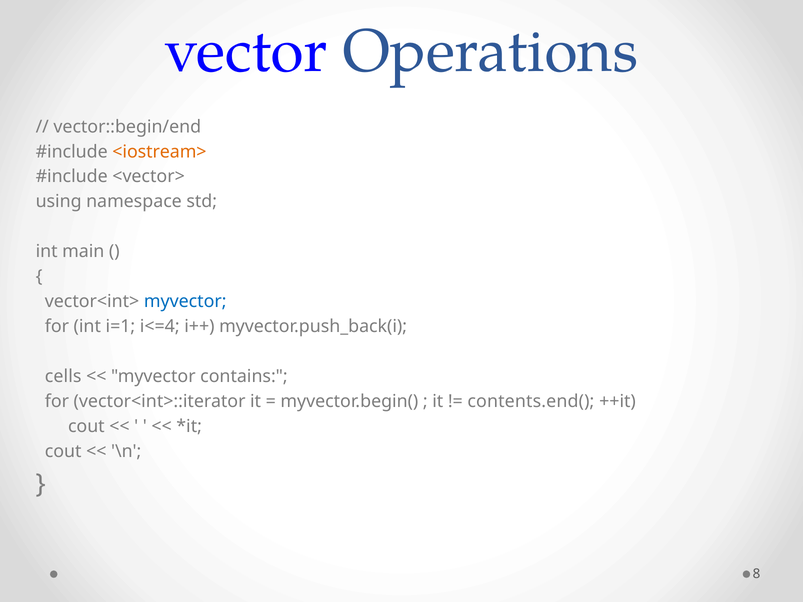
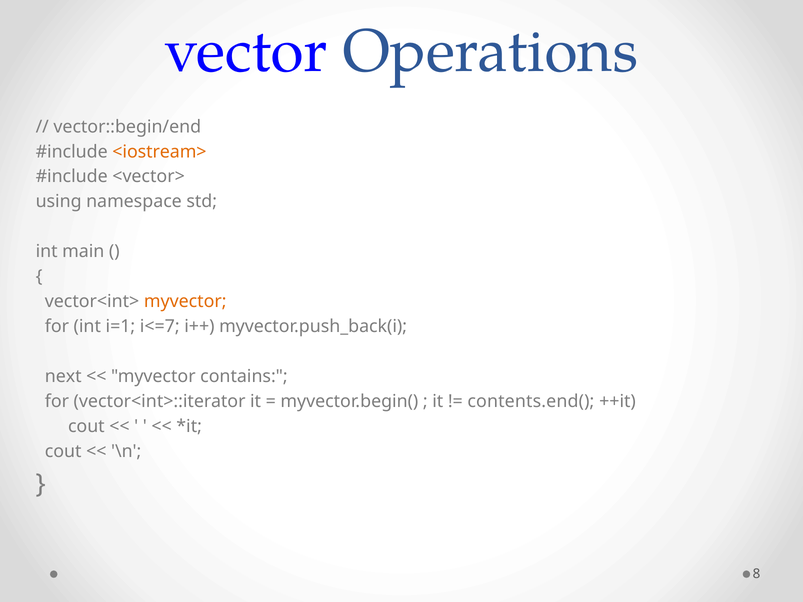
myvector at (185, 302) colour: blue -> orange
i<=4: i<=4 -> i<=7
cells: cells -> next
